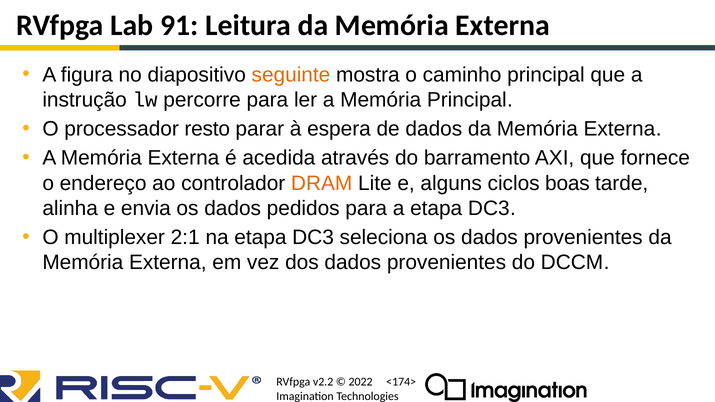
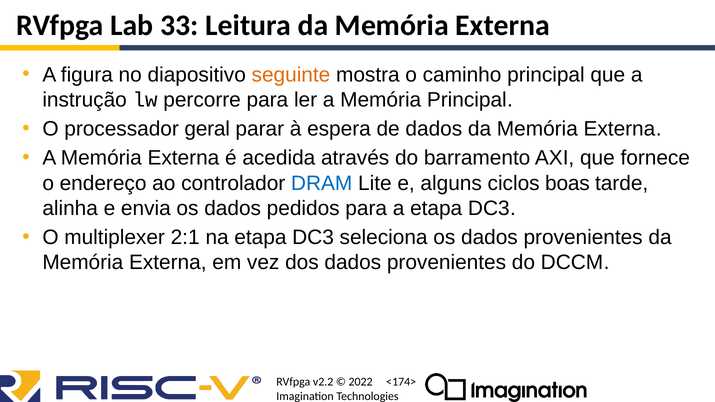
91: 91 -> 33
resto: resto -> geral
DRAM colour: orange -> blue
